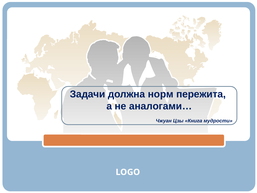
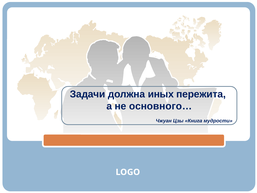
норм: норм -> иных
аналогами…: аналогами… -> основного…
